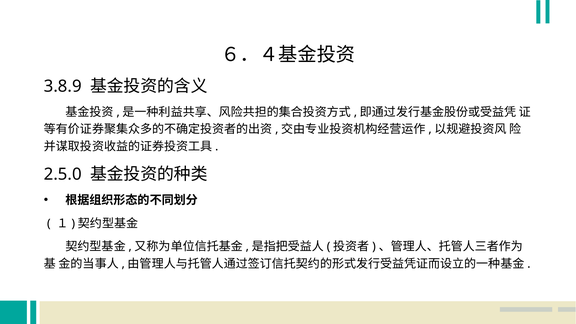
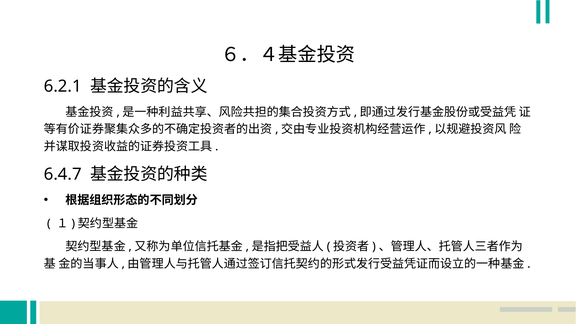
3.8.9: 3.8.9 -> 6.2.1
2.5.0: 2.5.0 -> 6.4.7
